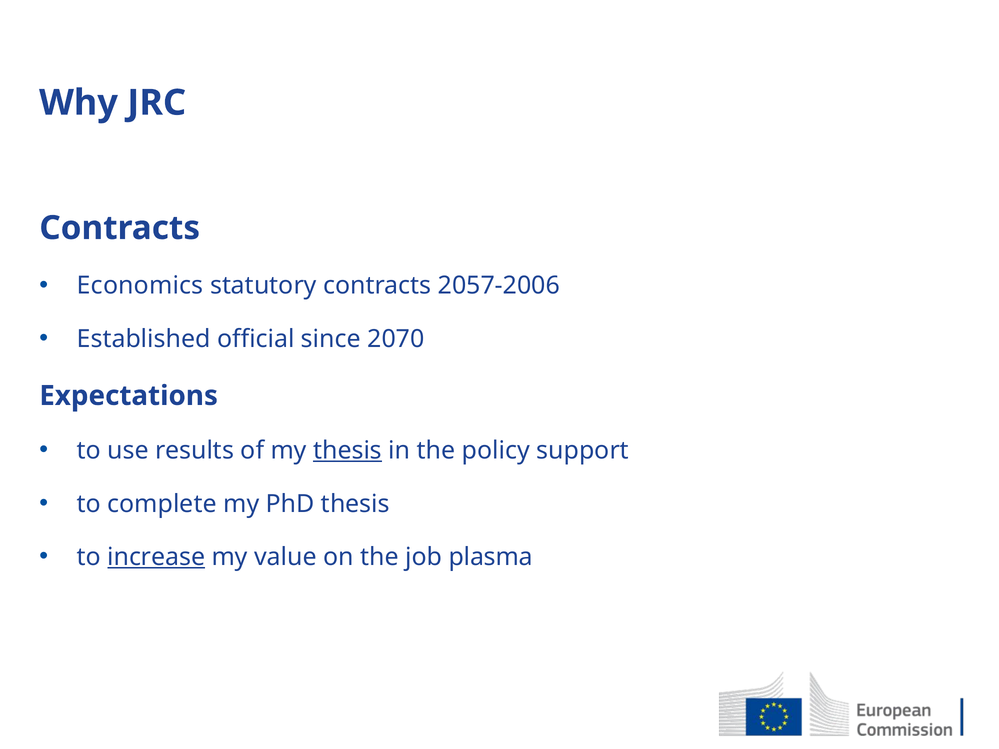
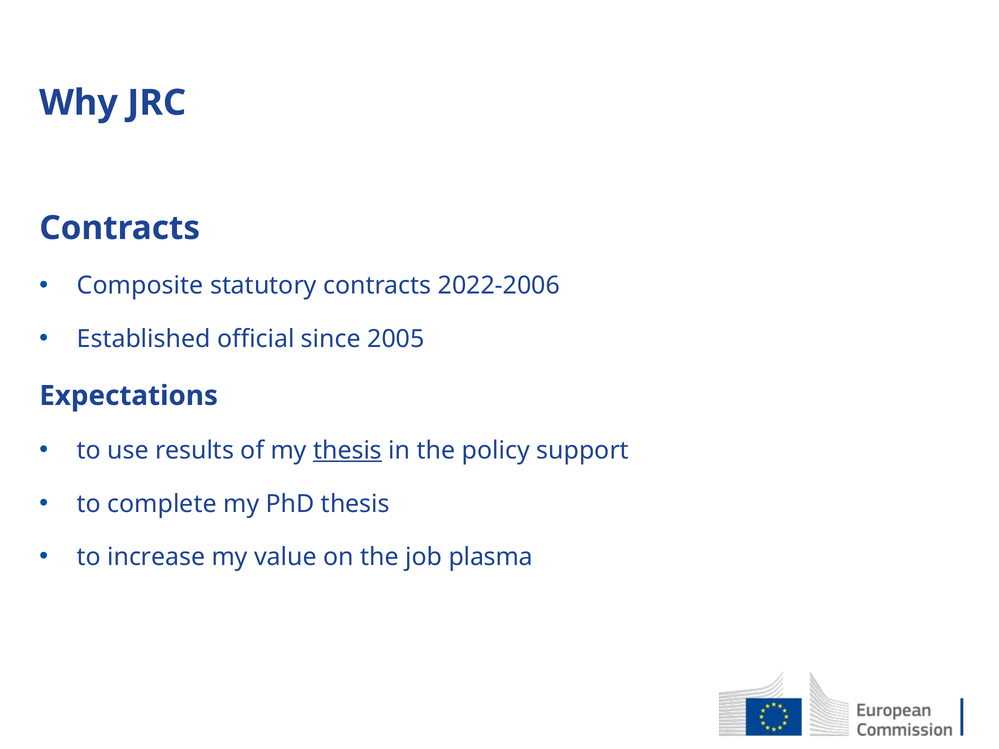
Economics: Economics -> Composite
2057-2006: 2057-2006 -> 2022-2006
2070: 2070 -> 2005
increase underline: present -> none
